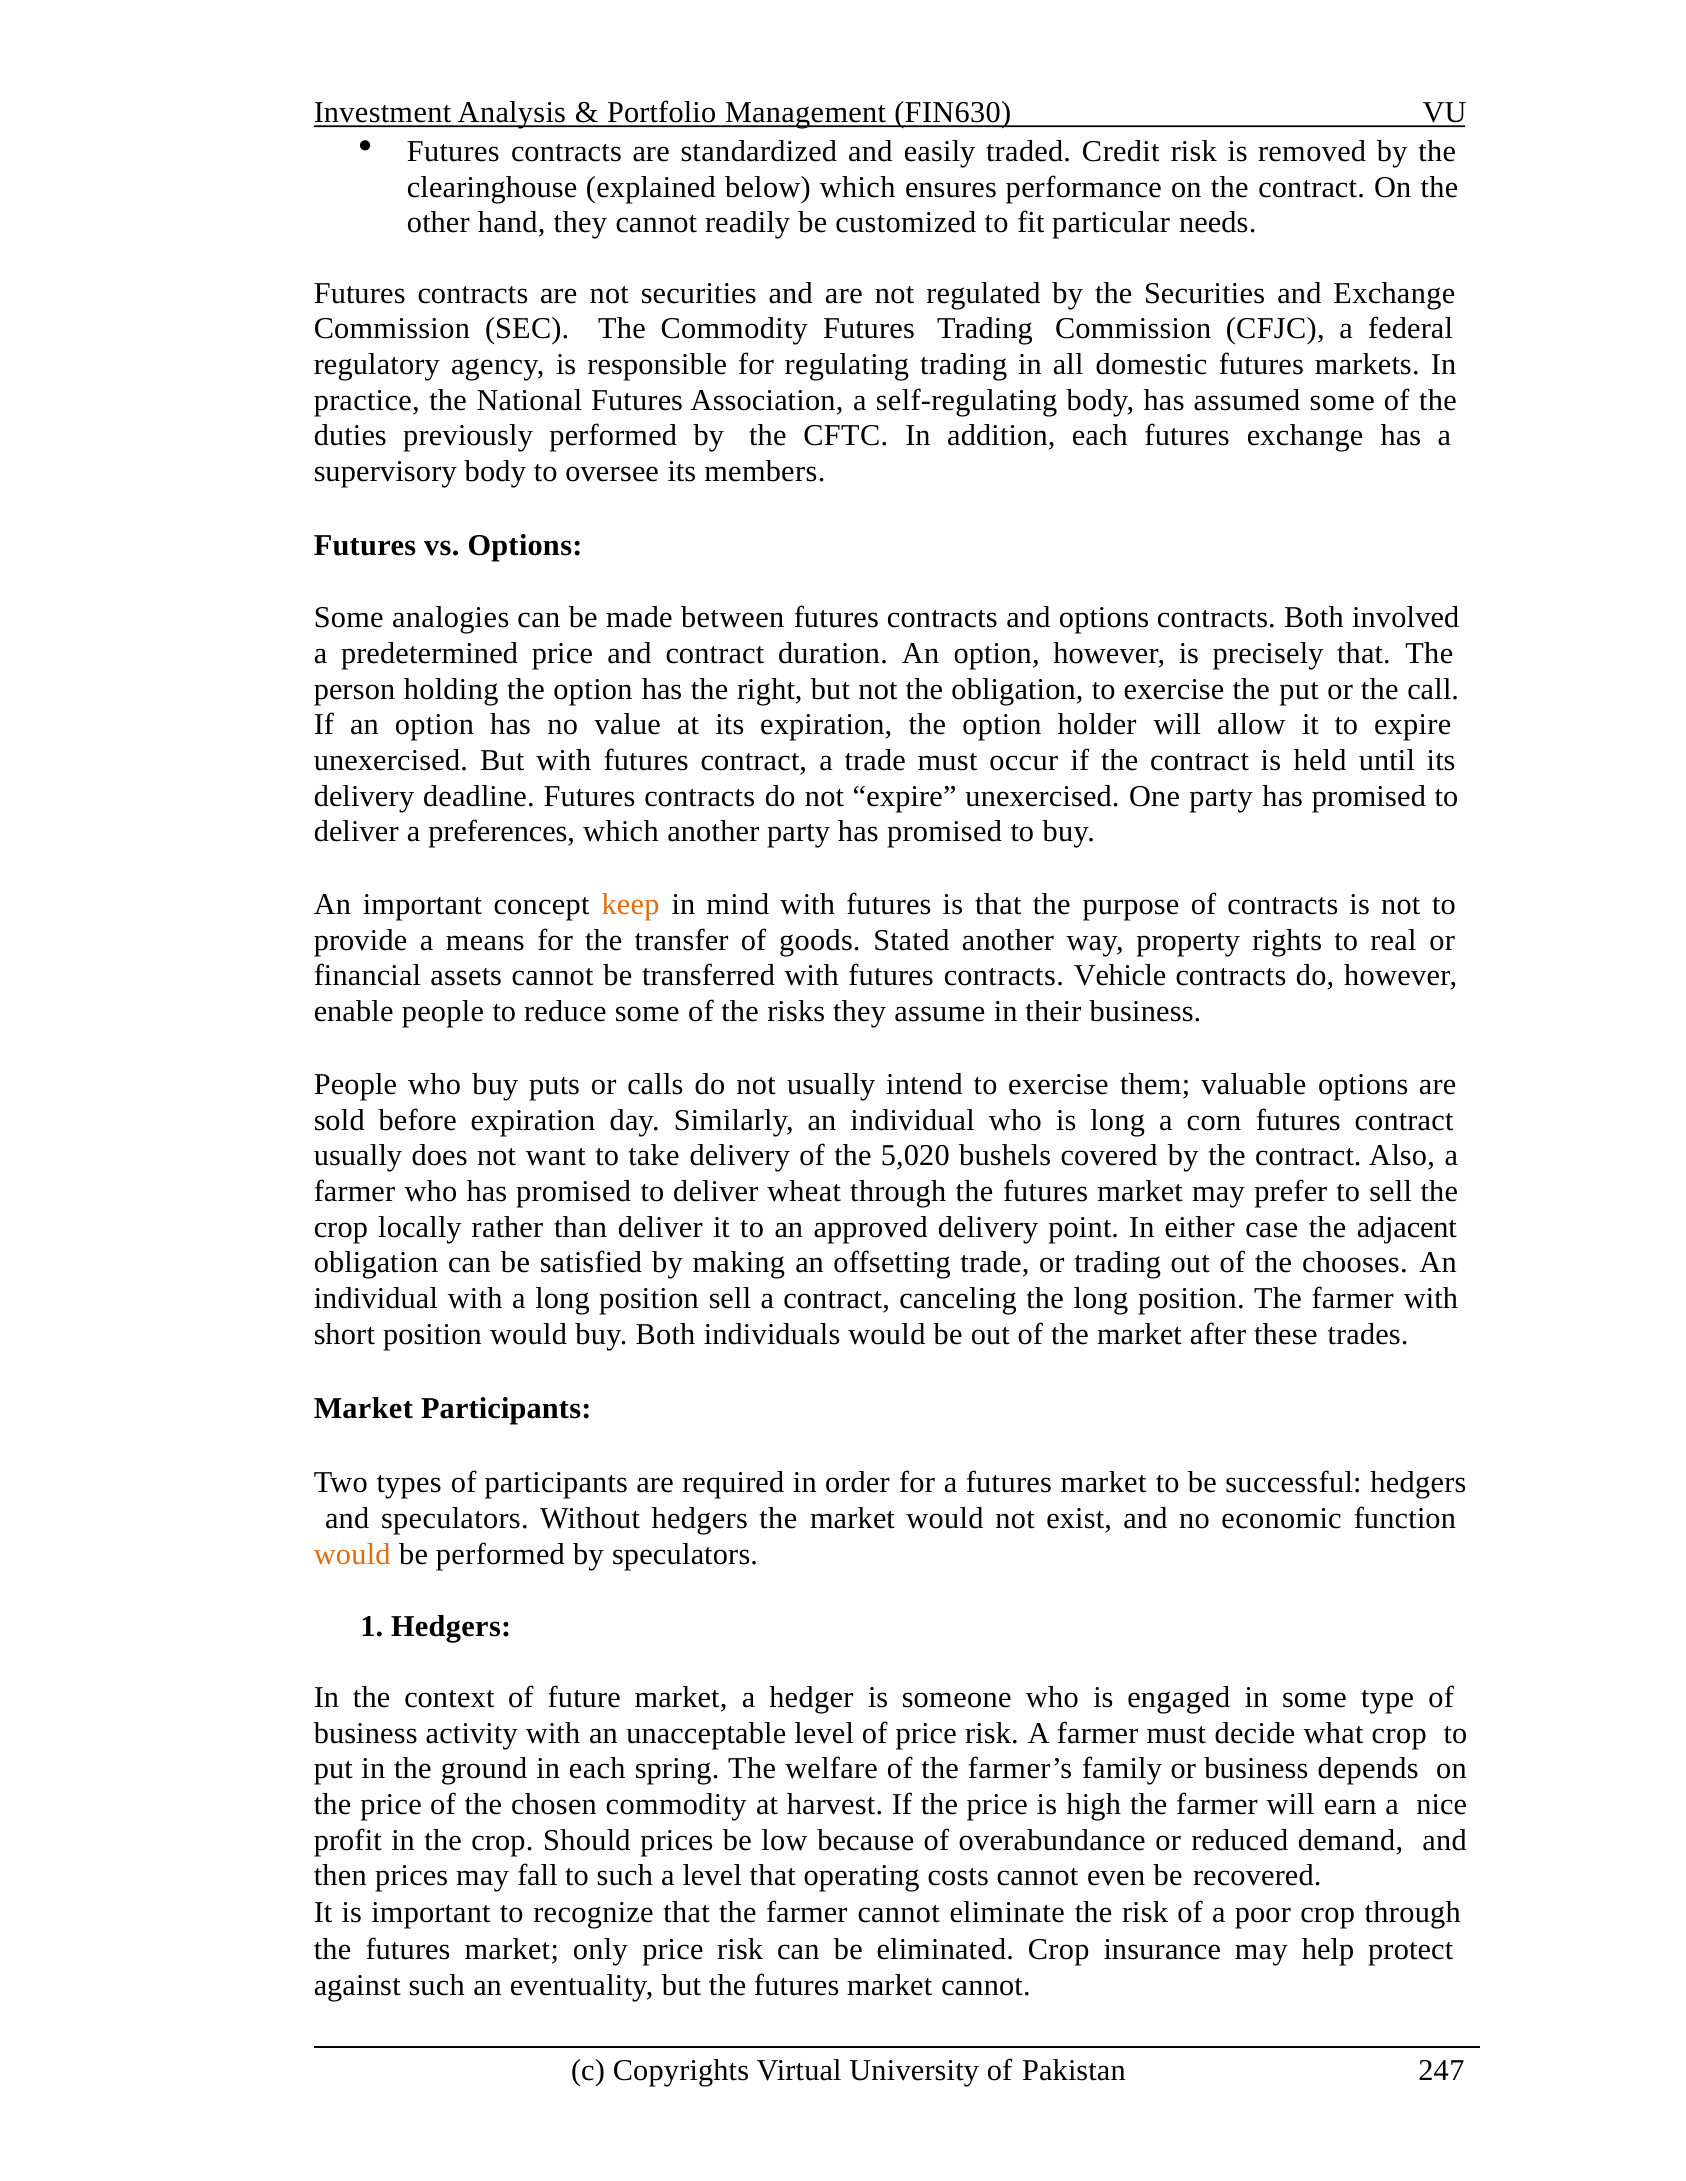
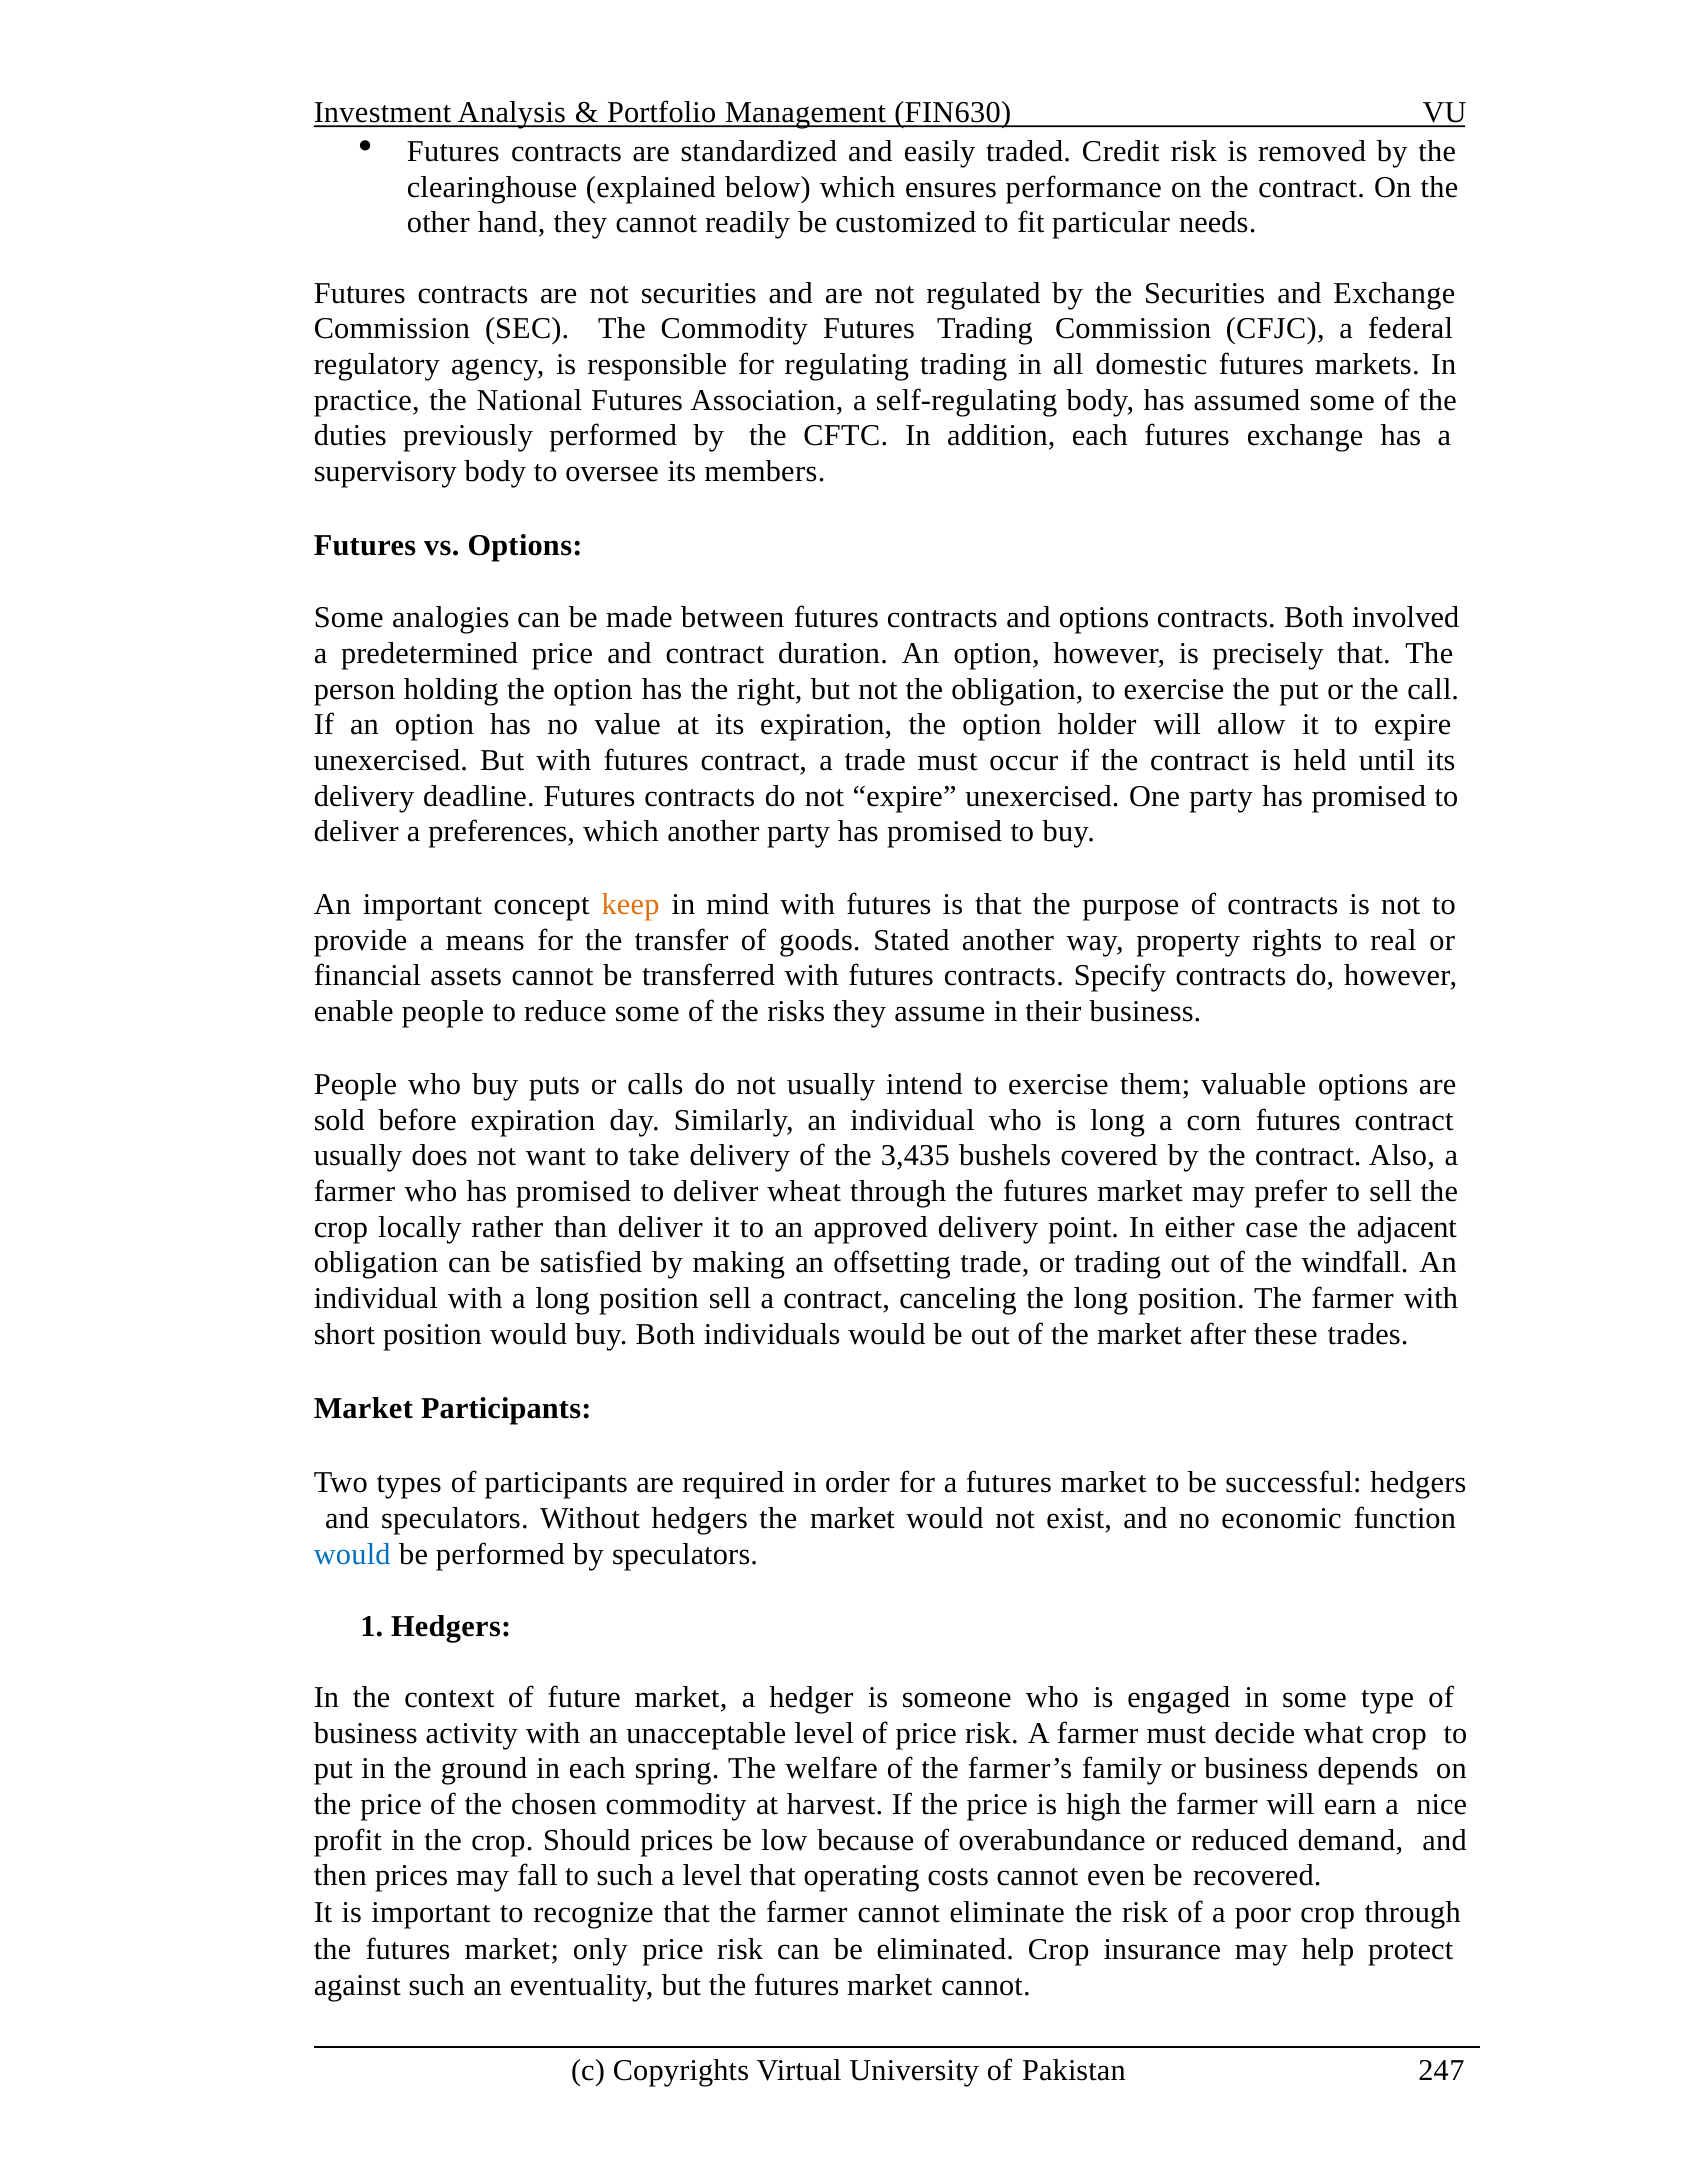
Vehicle: Vehicle -> Specify
5,020: 5,020 -> 3,435
chooses: chooses -> windfall
would at (352, 1555) colour: orange -> blue
